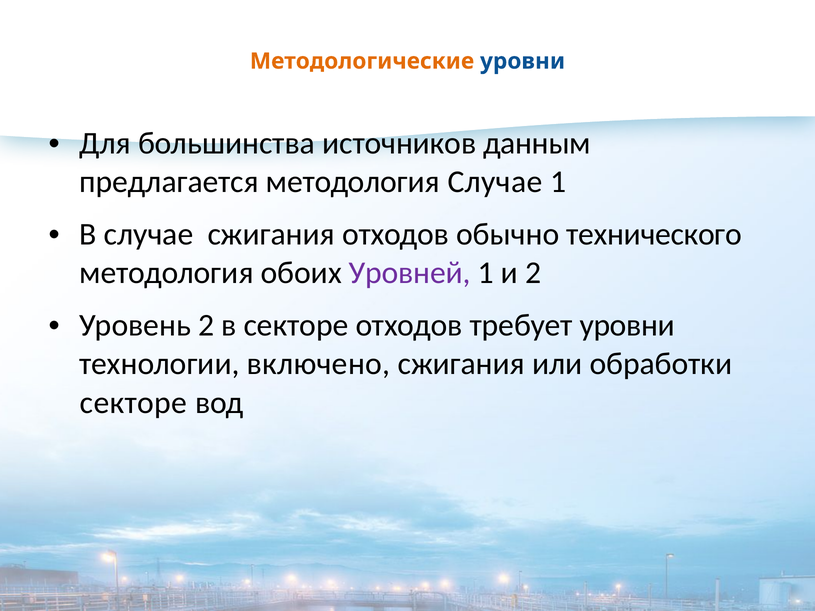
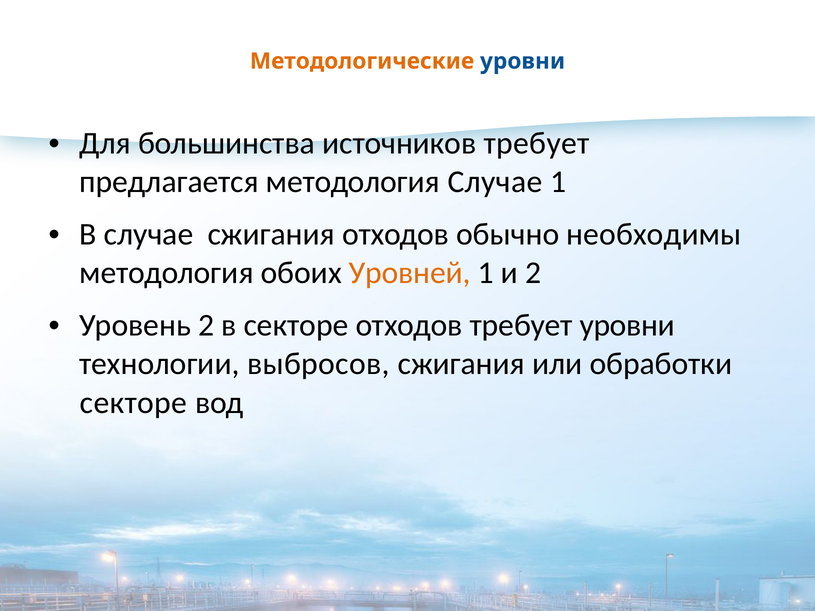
источников данным: данным -> требует
технического: технического -> необходимы
Уровней colour: purple -> orange
включено: включено -> выбросов
